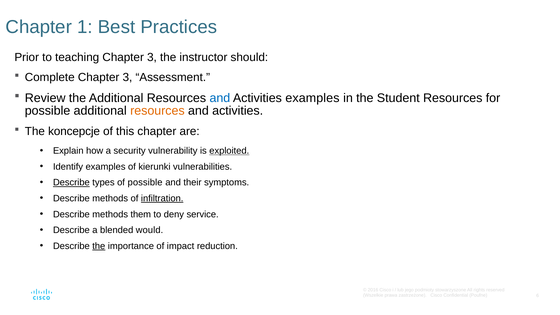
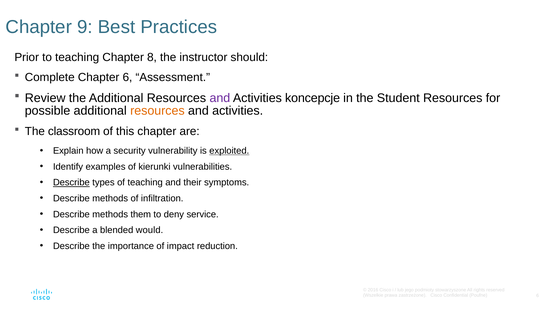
1: 1 -> 9
teaching Chapter 3: 3 -> 8
Complete Chapter 3: 3 -> 6
and at (220, 98) colour: blue -> purple
Activities examples: examples -> koncepcje
koncepcje: koncepcje -> classroom
of possible: possible -> teaching
infiltration underline: present -> none
the at (99, 246) underline: present -> none
